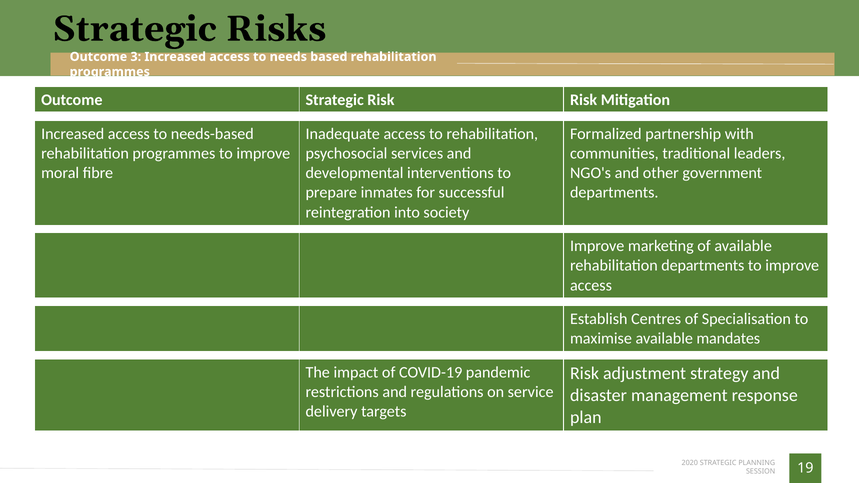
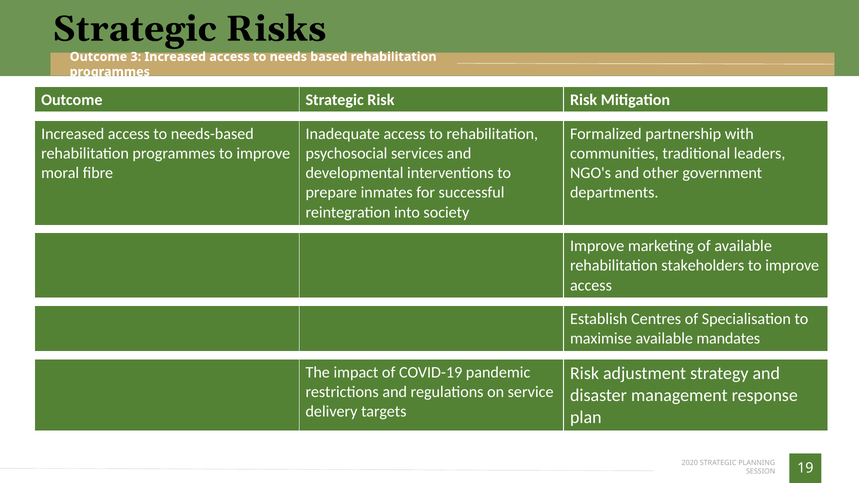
rehabilitation departments: departments -> stakeholders
